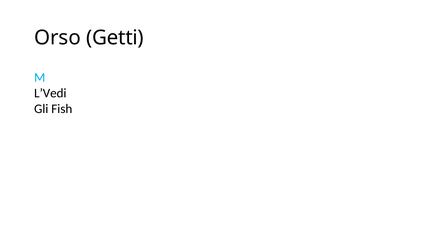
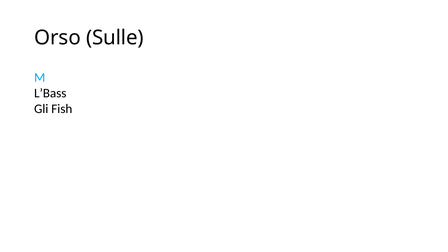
Getti: Getti -> Sulle
L’Vedi: L’Vedi -> L’Bass
